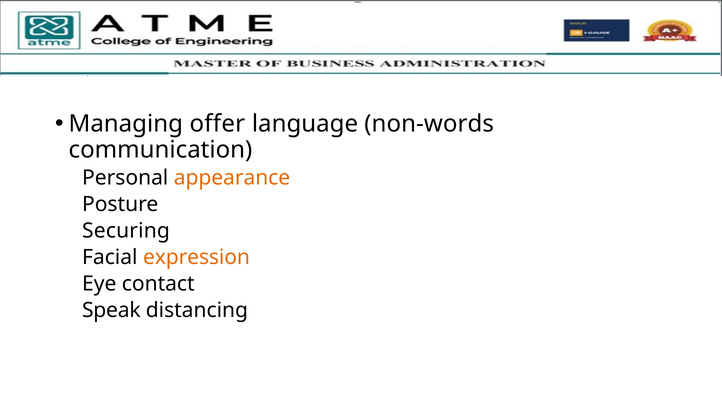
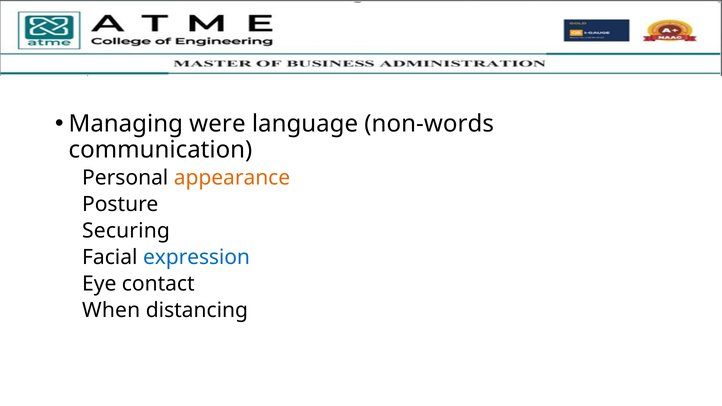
offer: offer -> were
expression colour: orange -> blue
Speak: Speak -> When
